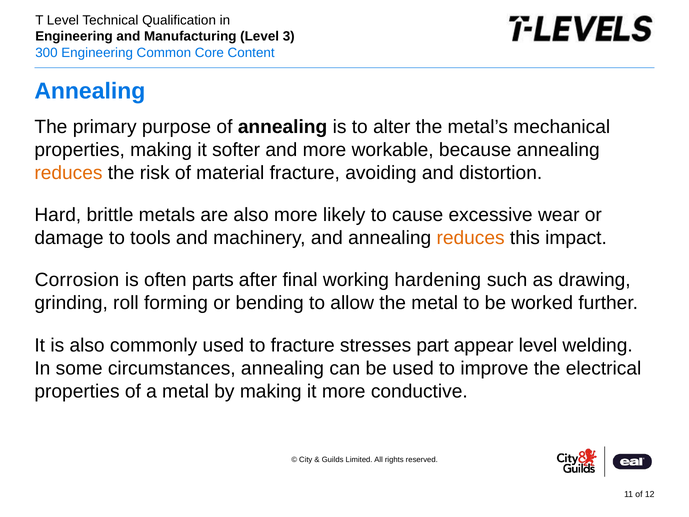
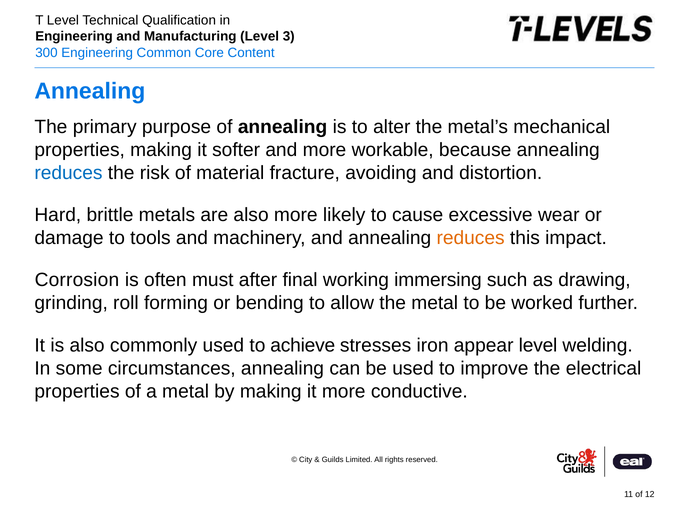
reduces at (68, 173) colour: orange -> blue
parts: parts -> must
hardening: hardening -> immersing
to fracture: fracture -> achieve
part: part -> iron
